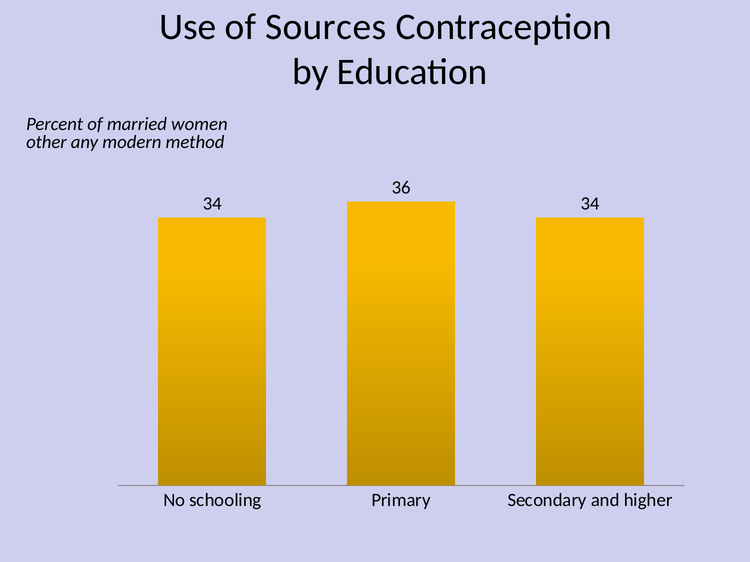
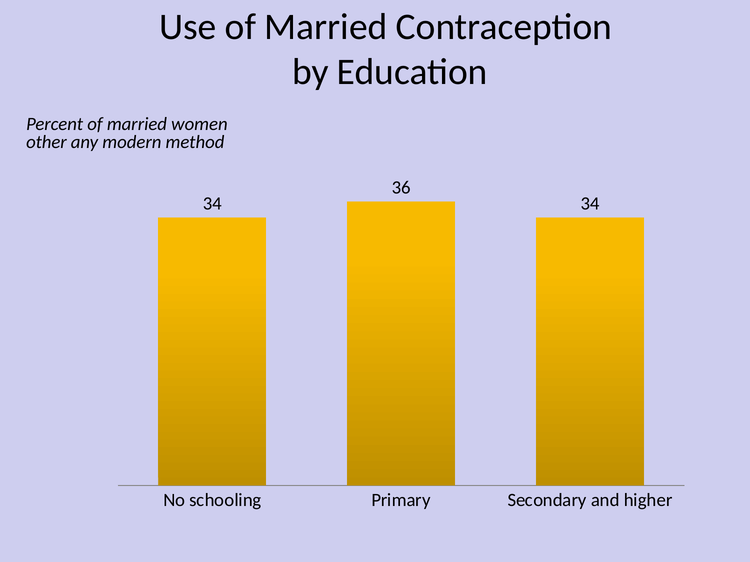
Use of Sources: Sources -> Married
